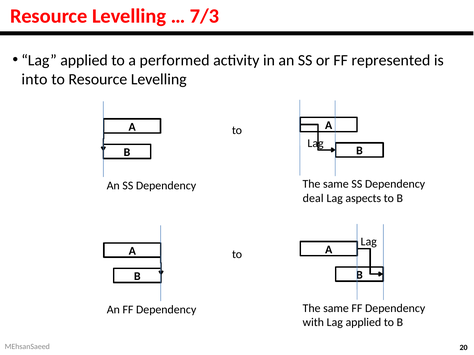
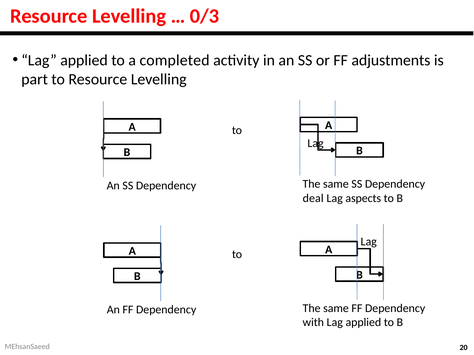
7/3: 7/3 -> 0/3
performed: performed -> completed
represented: represented -> adjustments
into: into -> part
